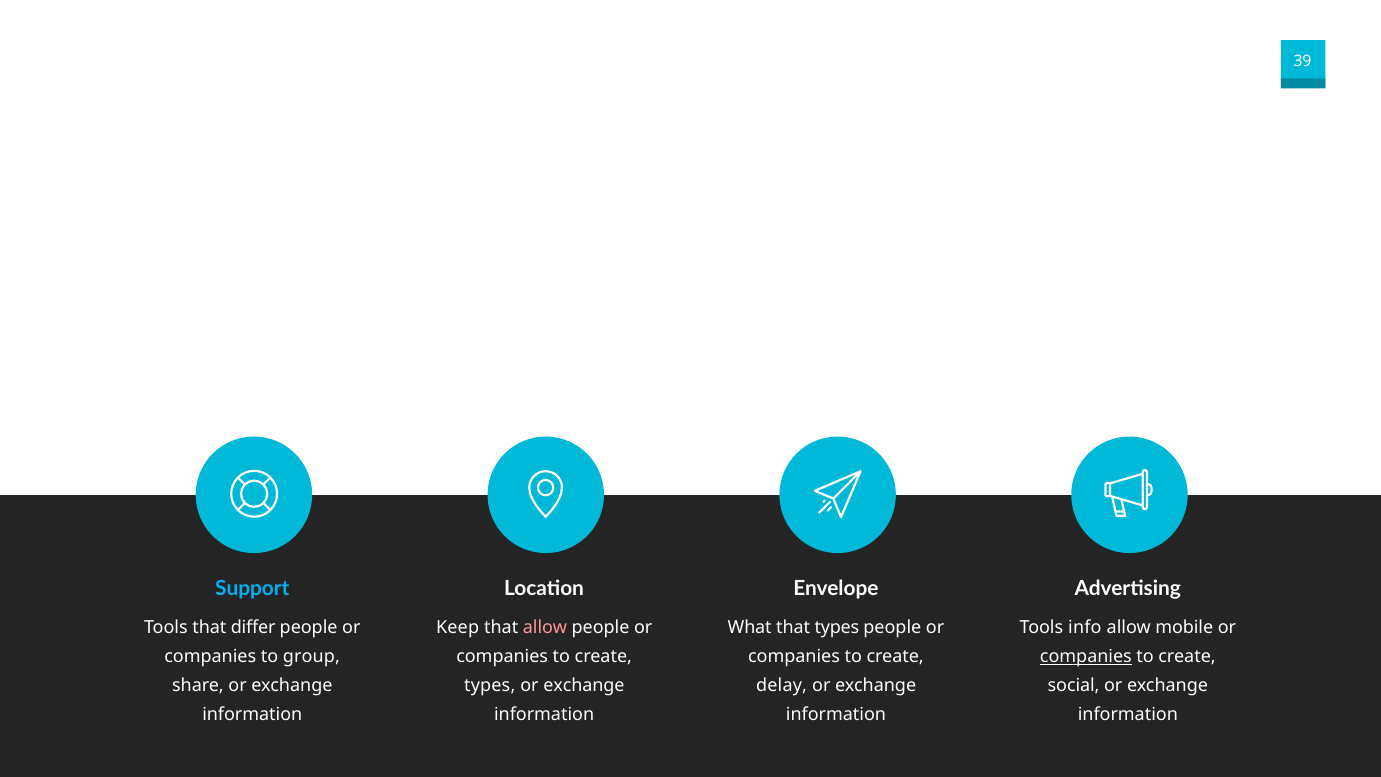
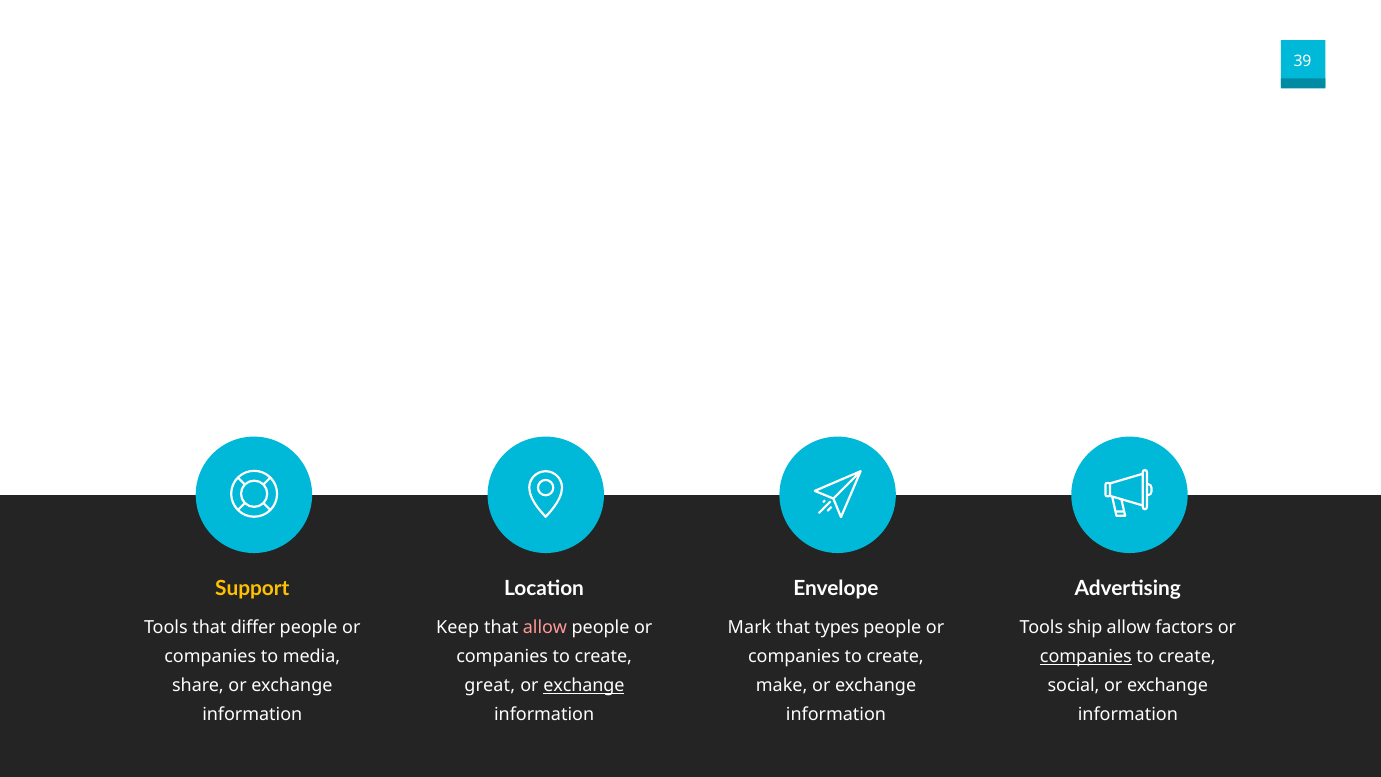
Support colour: light blue -> yellow
What: What -> Mark
info: info -> ship
mobile: mobile -> factors
group: group -> media
types at (490, 685): types -> great
exchange at (584, 685) underline: none -> present
delay: delay -> make
